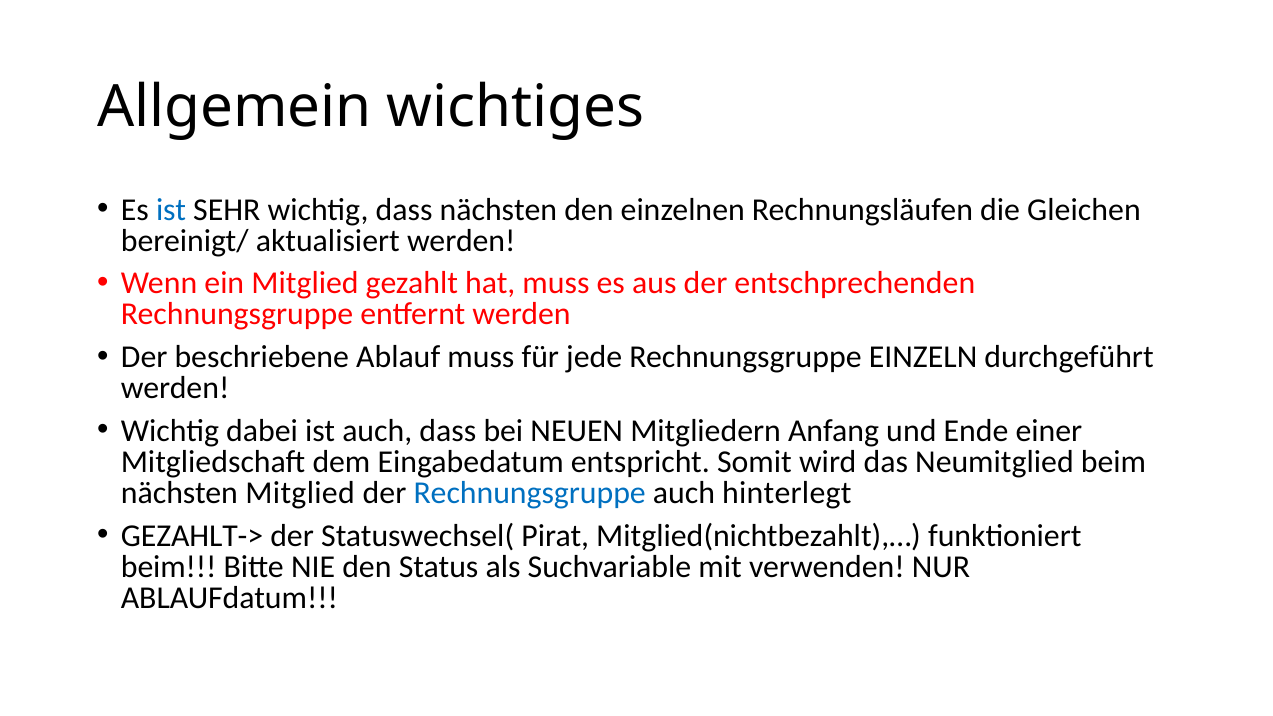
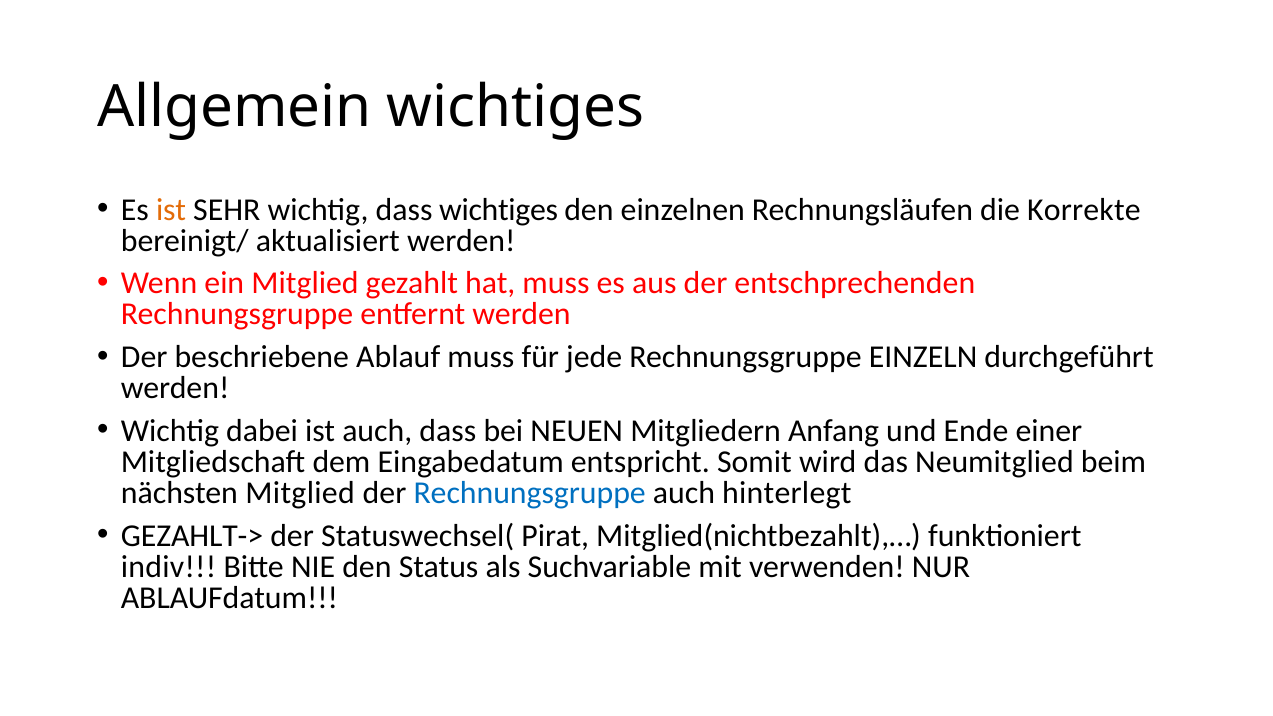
ist at (171, 210) colour: blue -> orange
dass nächsten: nächsten -> wichtiges
Gleichen: Gleichen -> Korrekte
beim at (169, 567): beim -> indiv
